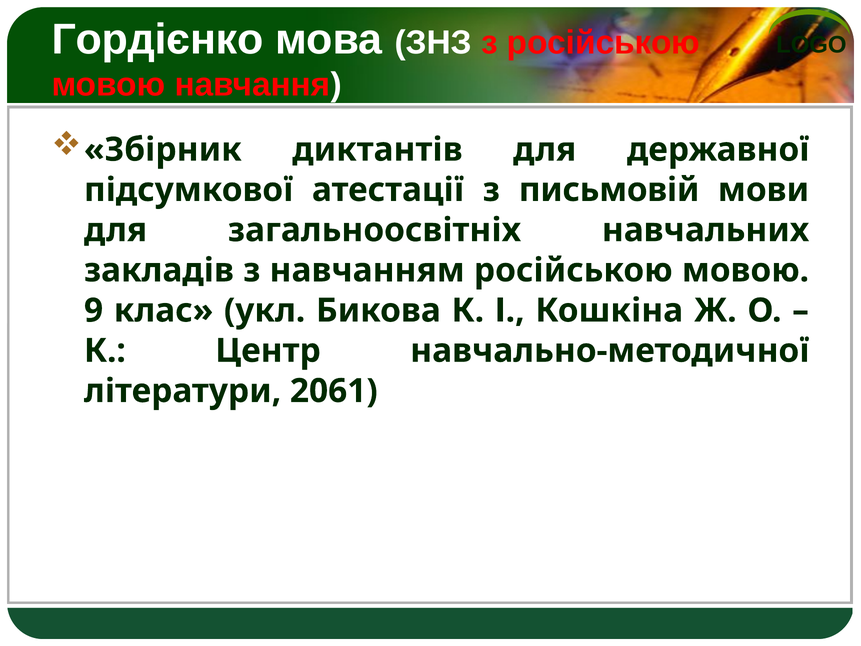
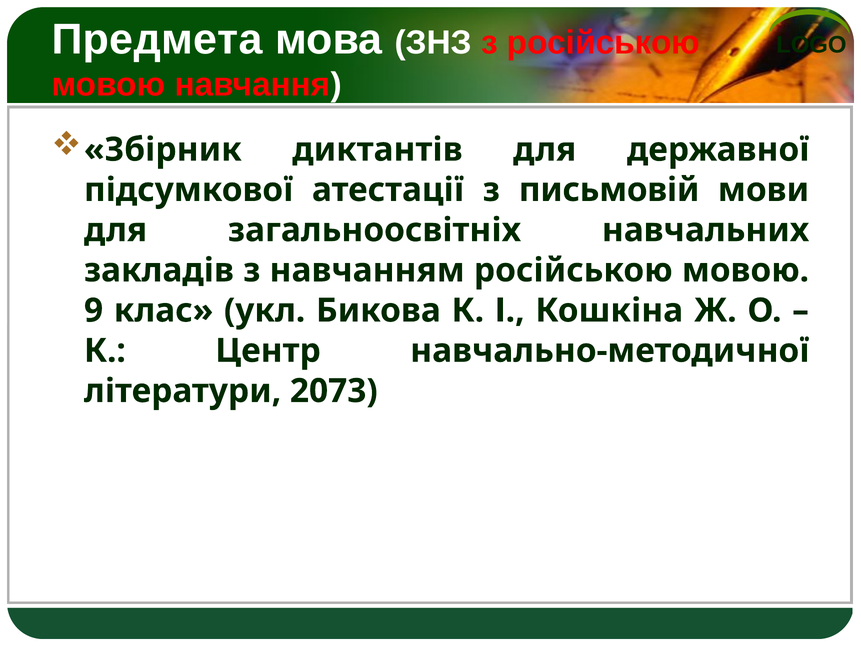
Гордієнко: Гордієнко -> Предмета
2061: 2061 -> 2073
